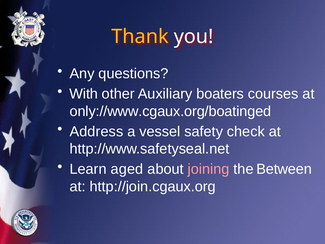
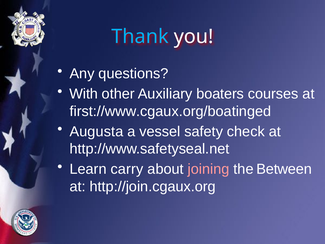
Thank colour: yellow -> light blue
only://www.cgaux.org/boatinged: only://www.cgaux.org/boatinged -> first://www.cgaux.org/boatinged
Address: Address -> Augusta
aged: aged -> carry
